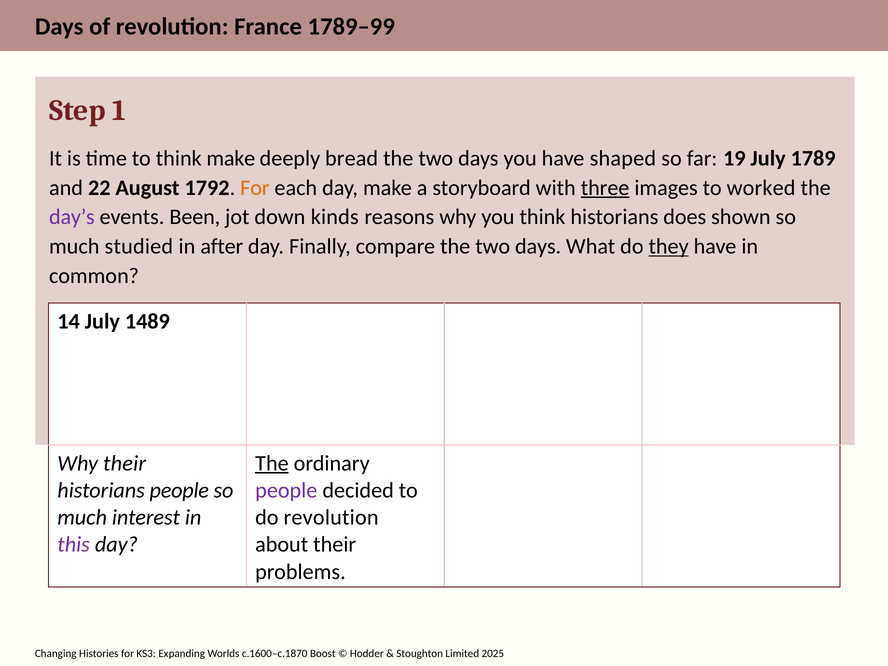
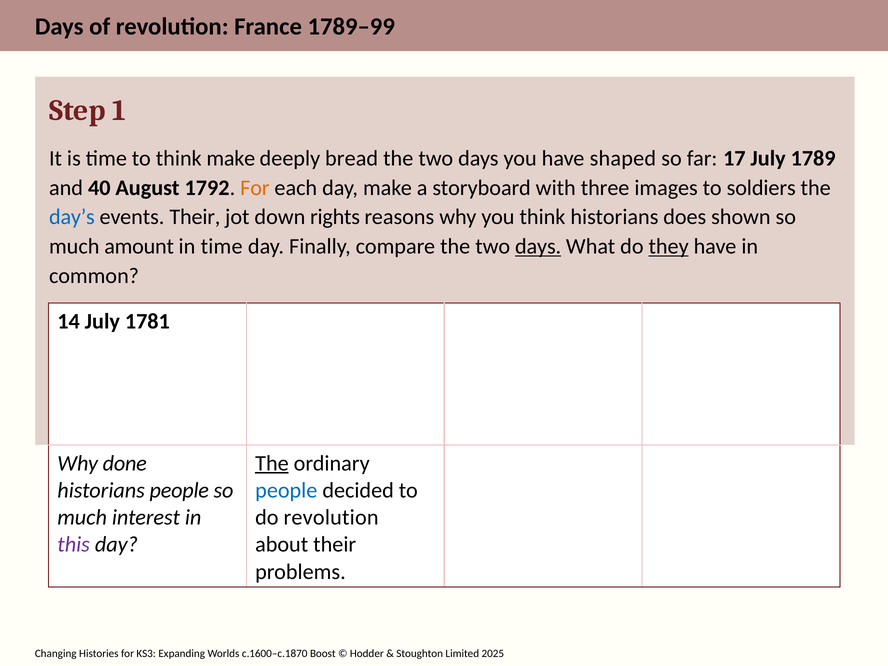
19: 19 -> 17
22: 22 -> 40
three underline: present -> none
worked: worked -> soldiers
day’s colour: purple -> blue
events Been: Been -> Their
kinds: kinds -> rights
studied: studied -> amount
in after: after -> time
days at (538, 246) underline: none -> present
1489: 1489 -> 1781
Why their: their -> done
people at (286, 490) colour: purple -> blue
